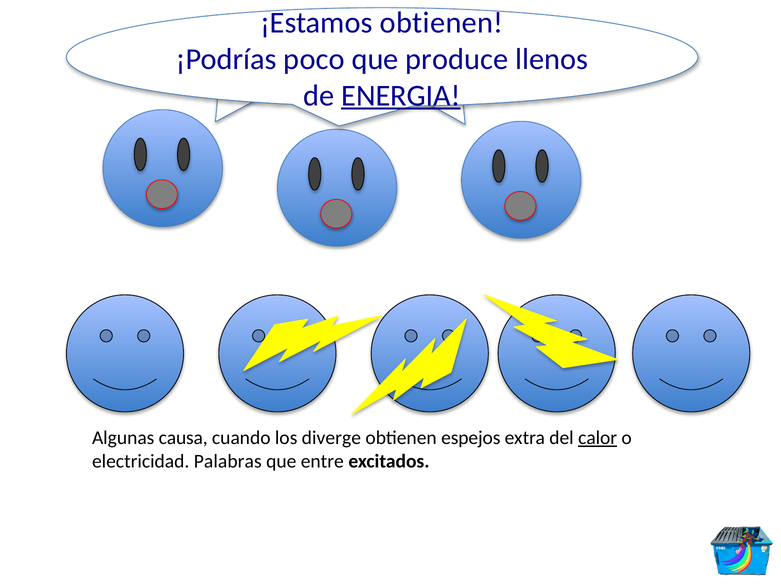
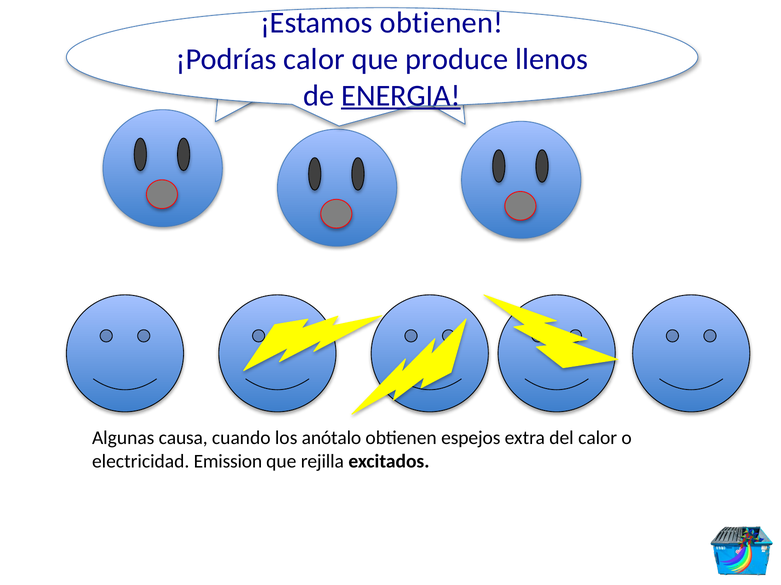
¡Podrías poco: poco -> calor
diverge: diverge -> anótalo
calor at (598, 438) underline: present -> none
Palabras: Palabras -> Emission
entre: entre -> rejilla
